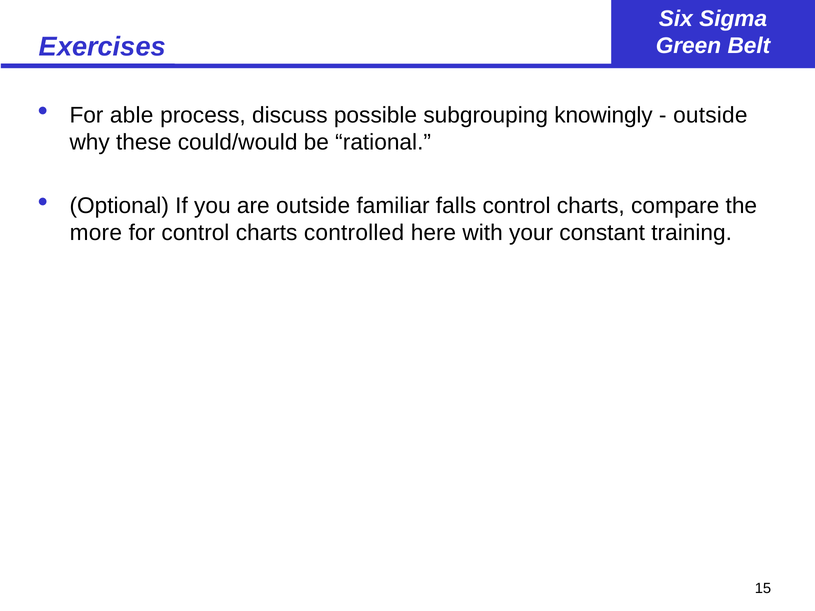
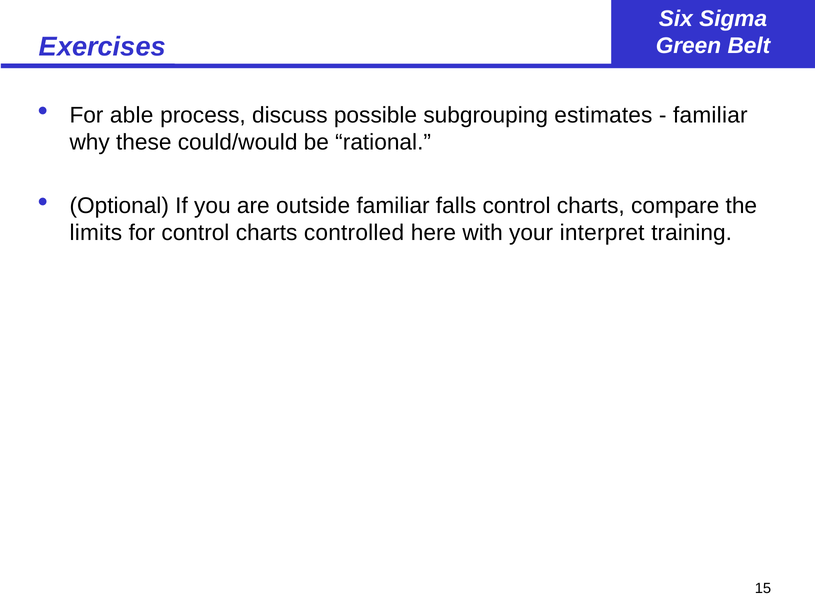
knowingly: knowingly -> estimates
outside at (710, 115): outside -> familiar
more: more -> limits
constant: constant -> interpret
